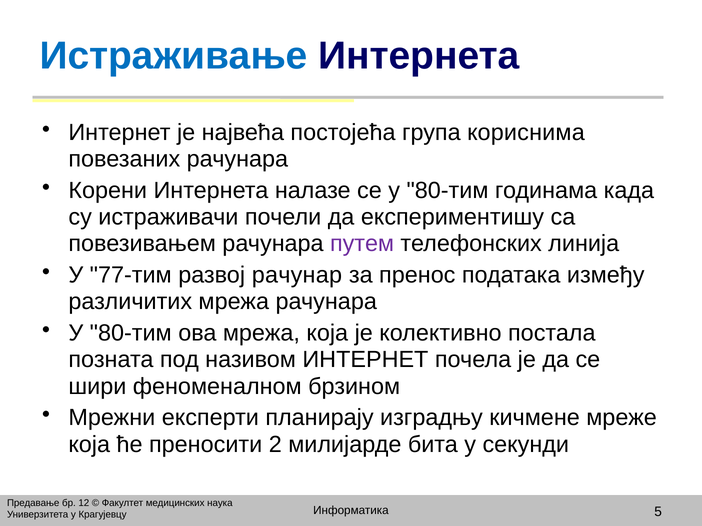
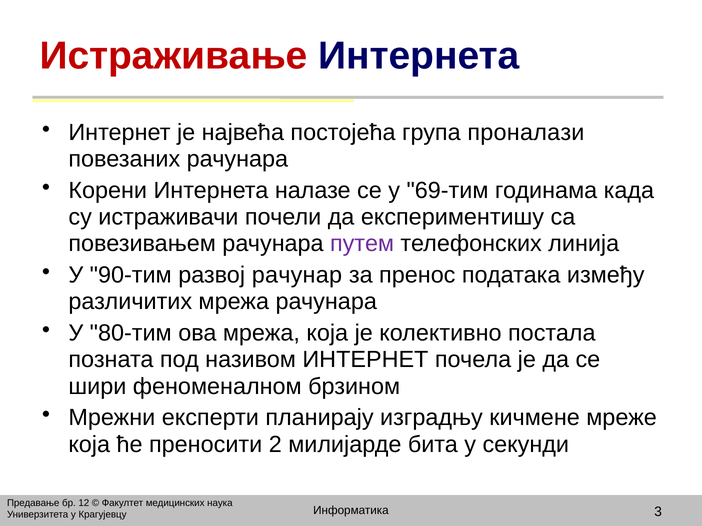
Истраживање colour: blue -> red
кориснима: кориснима -> проналази
се у 80-тим: 80-тим -> 69-тим
77-тим: 77-тим -> 90-тим
5: 5 -> 3
